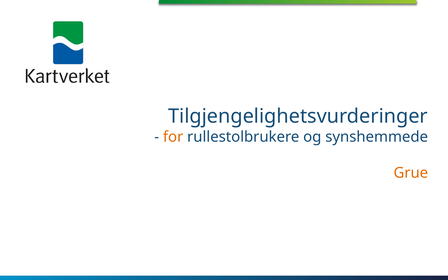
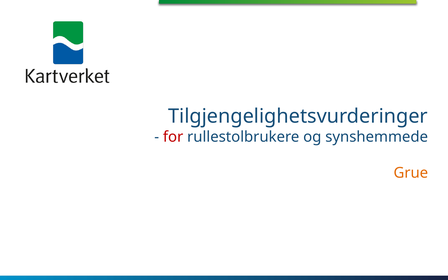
for colour: orange -> red
